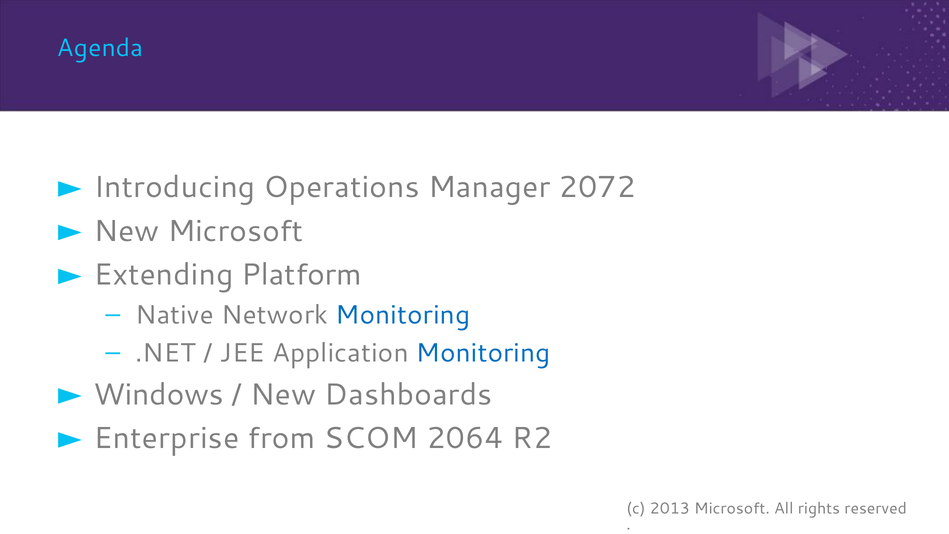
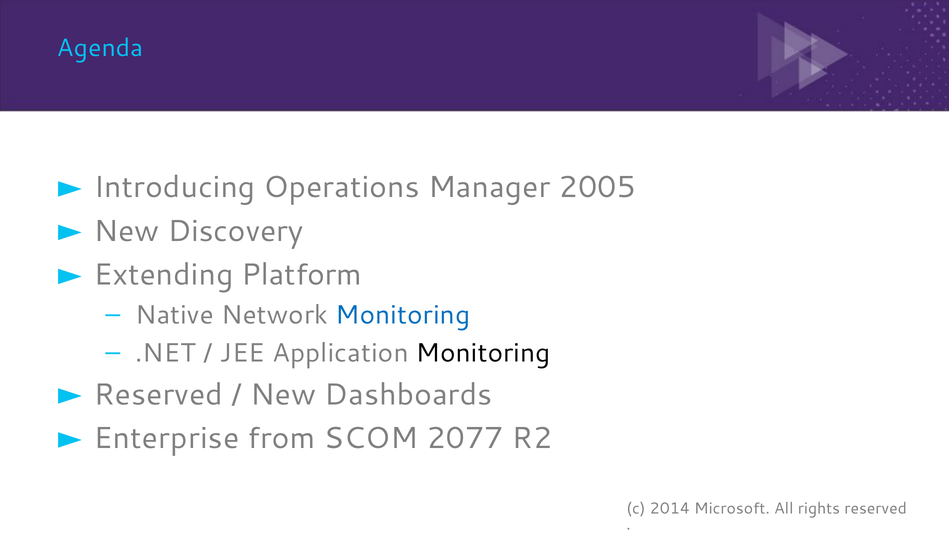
2072: 2072 -> 2005
New Microsoft: Microsoft -> Discovery
Monitoring at (483, 353) colour: blue -> black
Windows at (158, 394): Windows -> Reserved
2064: 2064 -> 2077
2013: 2013 -> 2014
